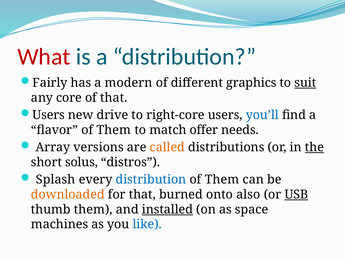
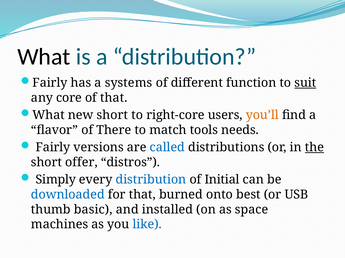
What at (44, 57) colour: red -> black
modern: modern -> systems
graphics: graphics -> function
Users at (49, 115): Users -> What
new drive: drive -> short
you’ll colour: blue -> orange
flavor of Them: Them -> There
offer: offer -> tools
Array at (53, 148): Array -> Fairly
called colour: orange -> blue
solus: solus -> offer
Splash: Splash -> Simply
Them at (222, 180): Them -> Initial
downloaded colour: orange -> blue
also: also -> best
USB underline: present -> none
thumb them: them -> basic
installed underline: present -> none
